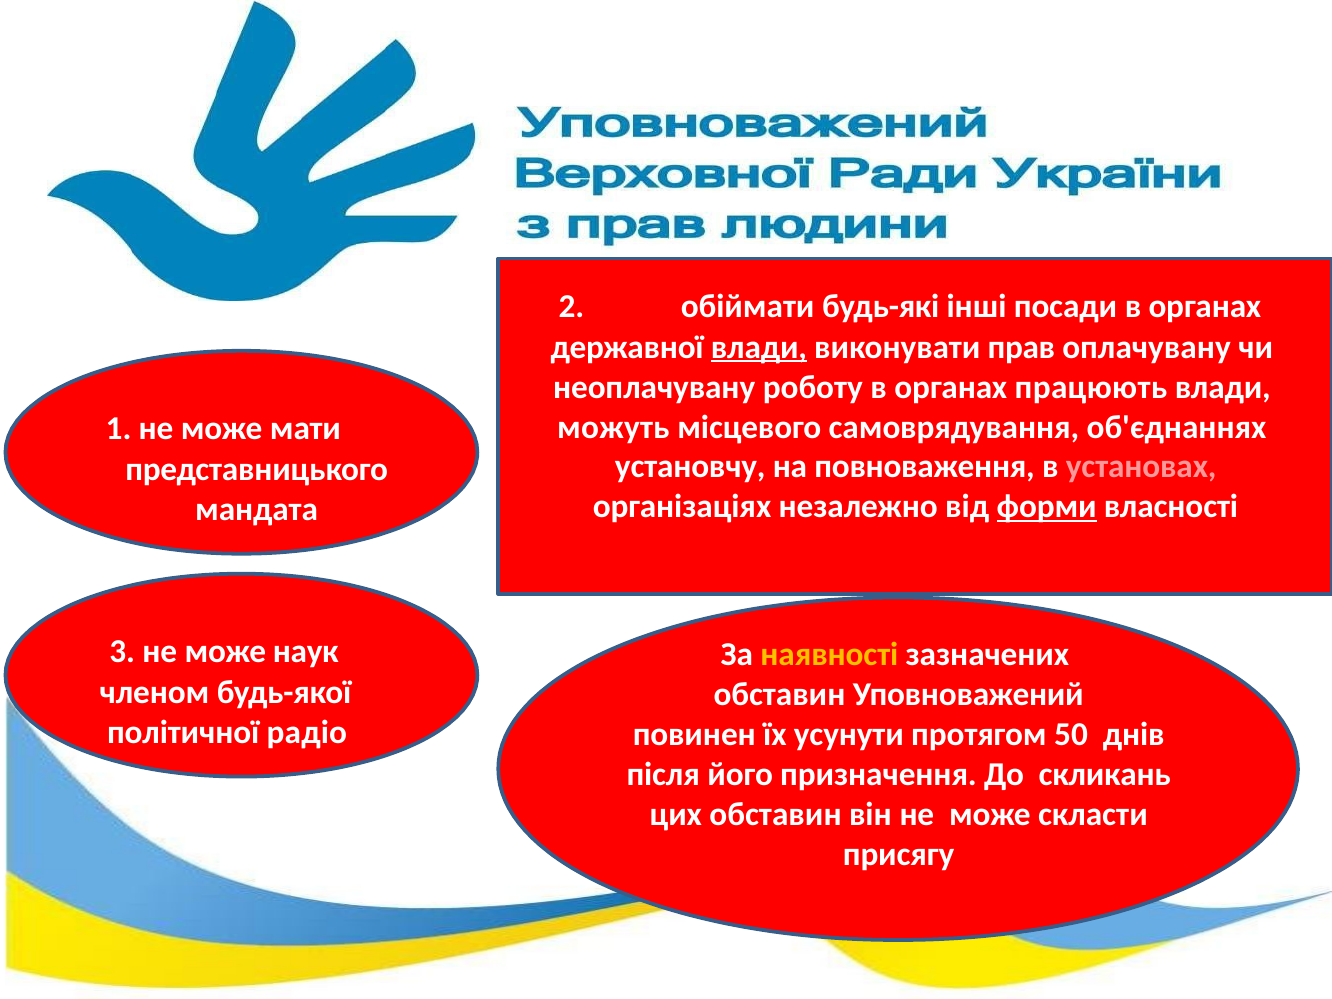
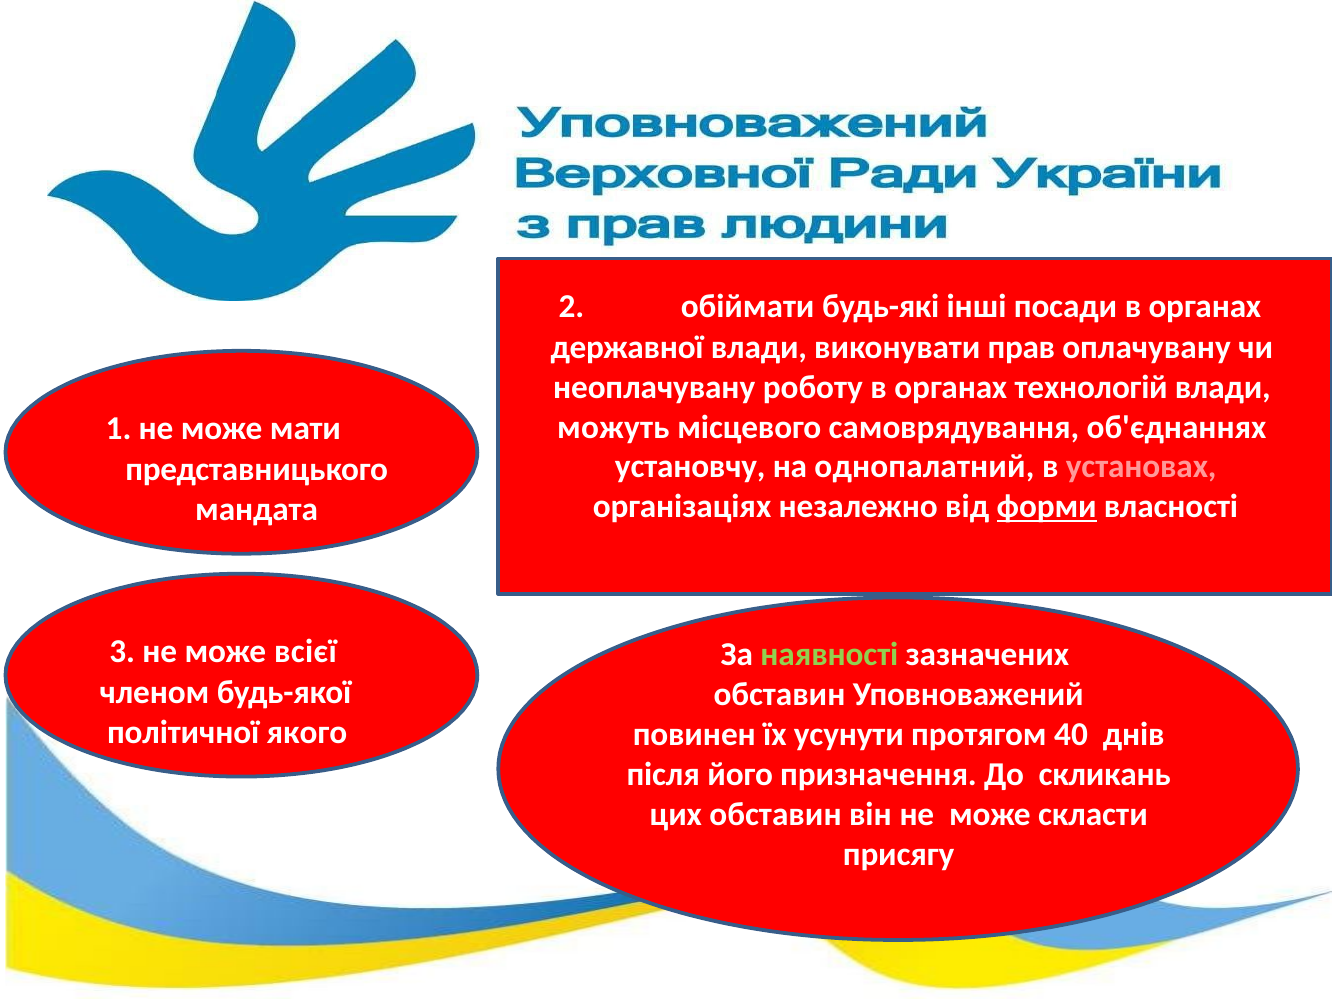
влади at (759, 347) underline: present -> none
працюють: працюють -> технологій
повноваження: повноваження -> однопалатний
наук: наук -> всієї
наявності colour: yellow -> light green
радіо: радіо -> якого
протягом 50: 50 -> 40
